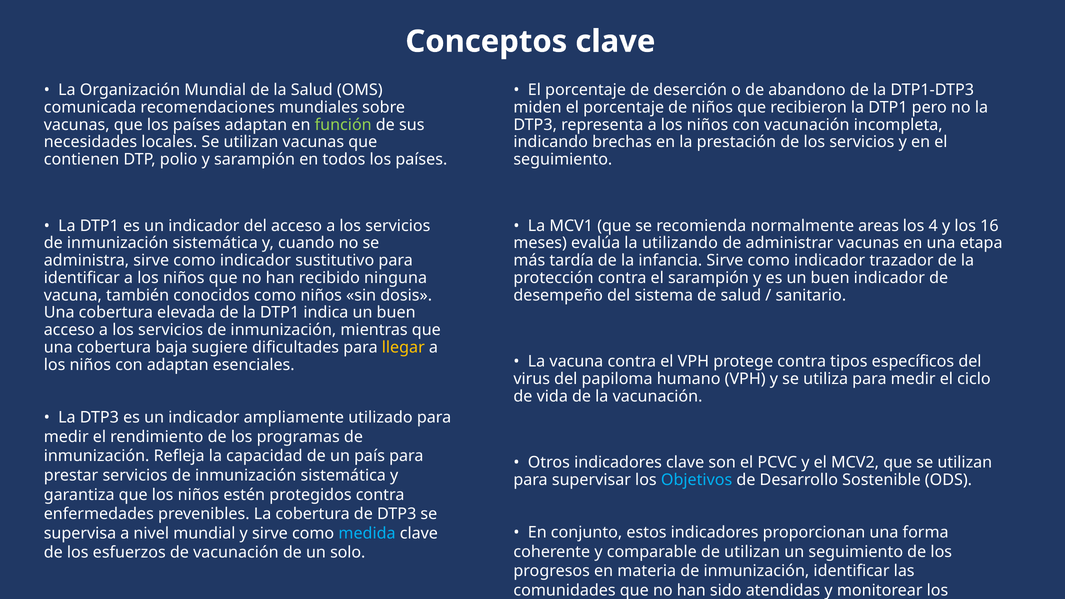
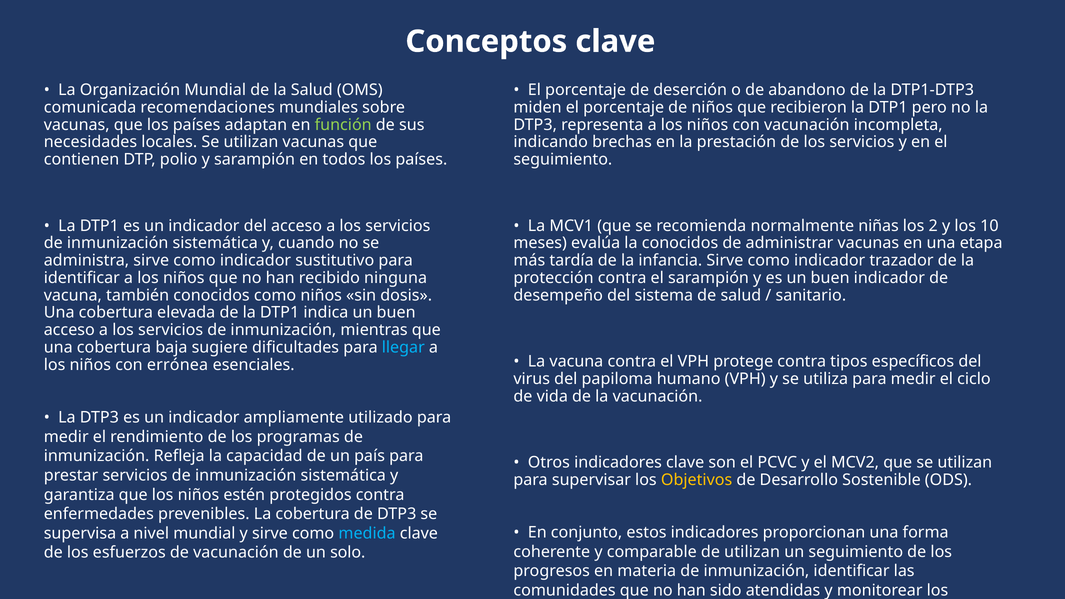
areas: areas -> niñas
4: 4 -> 2
16: 16 -> 10
la utilizando: utilizando -> conocidos
llegar colour: yellow -> light blue
con adaptan: adaptan -> errónea
Objetivos at (697, 480) colour: light blue -> yellow
